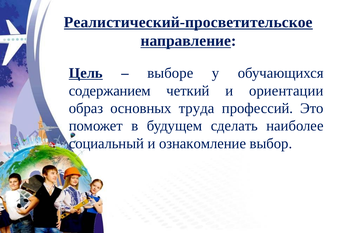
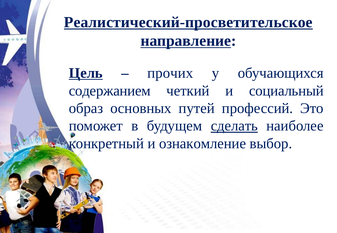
выборе: выборе -> прочих
ориентации: ориентации -> социальный
труда: труда -> путей
сделать underline: none -> present
социальный: социальный -> конкретный
